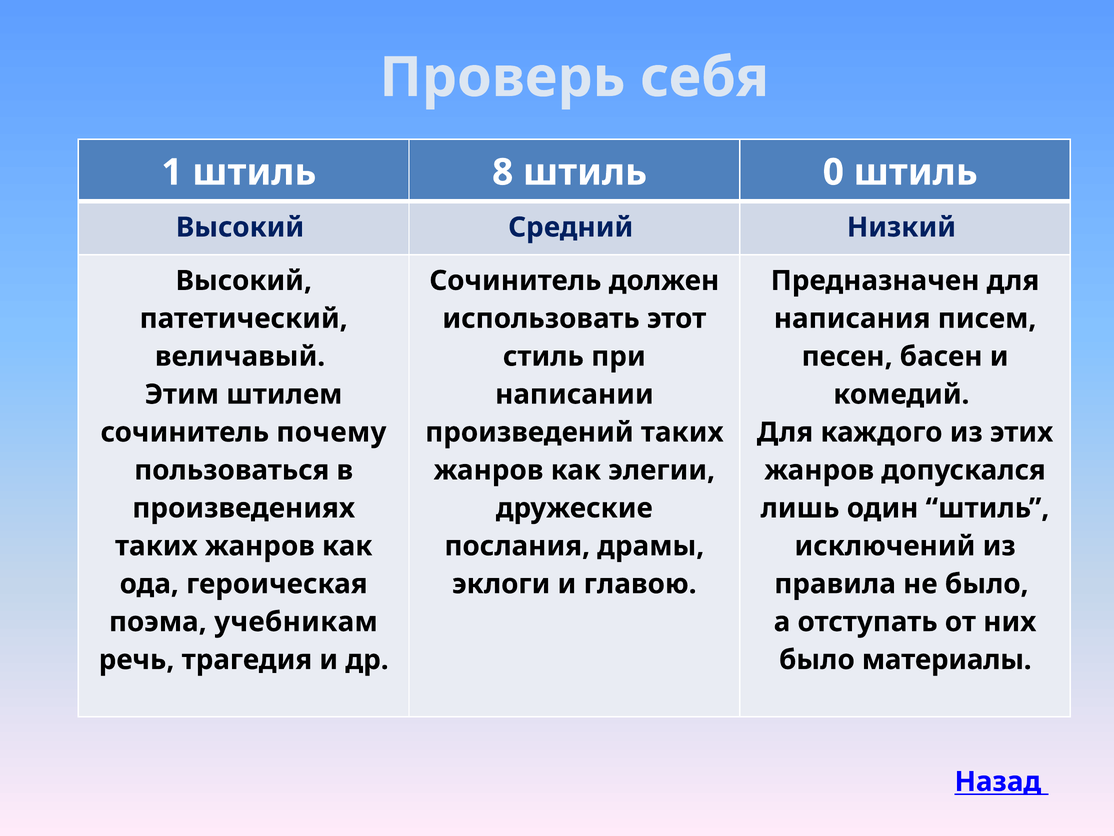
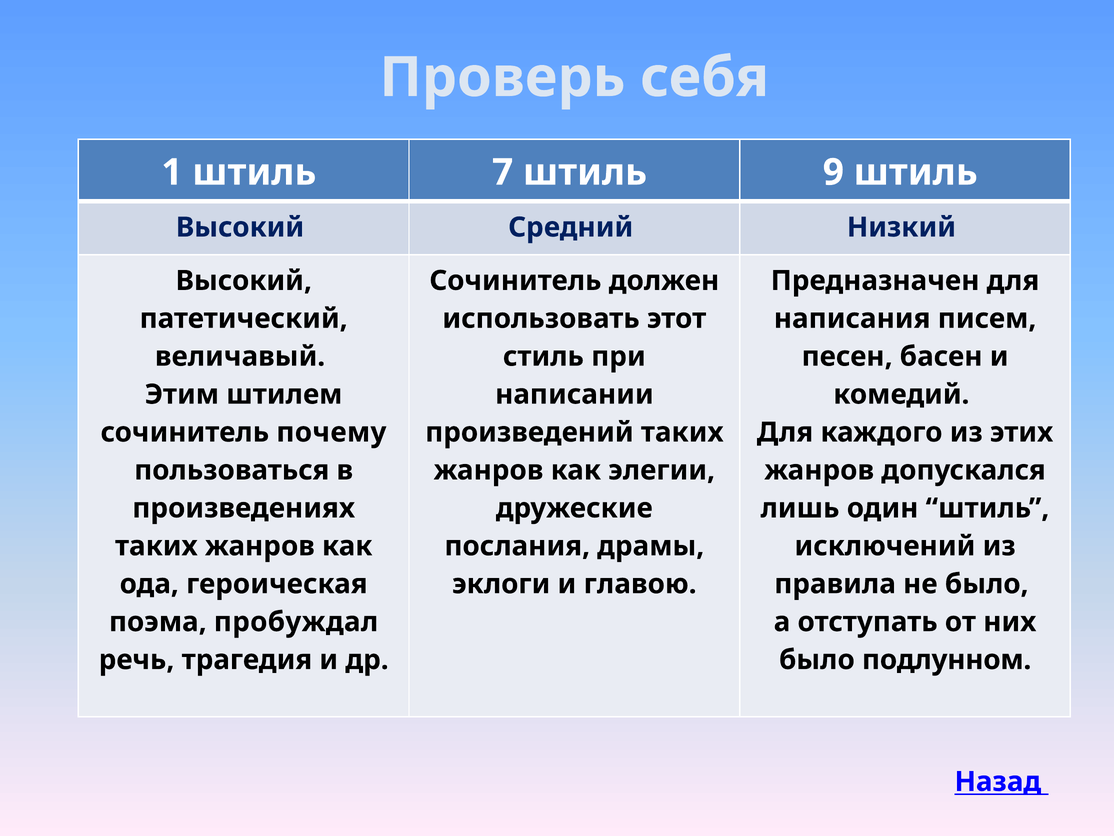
8: 8 -> 7
0: 0 -> 9
учебникам: учебникам -> пробуждал
материалы: материалы -> подлунном
